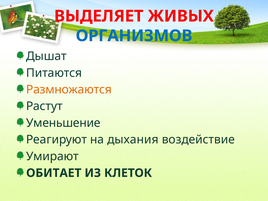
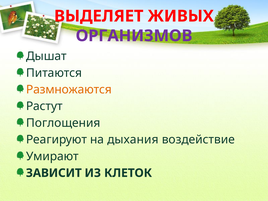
ОРГАНИЗМОВ colour: blue -> purple
Уменьшение: Уменьшение -> Поглощения
ОБИТАЕТ: ОБИТАЕТ -> ЗАВИСИТ
